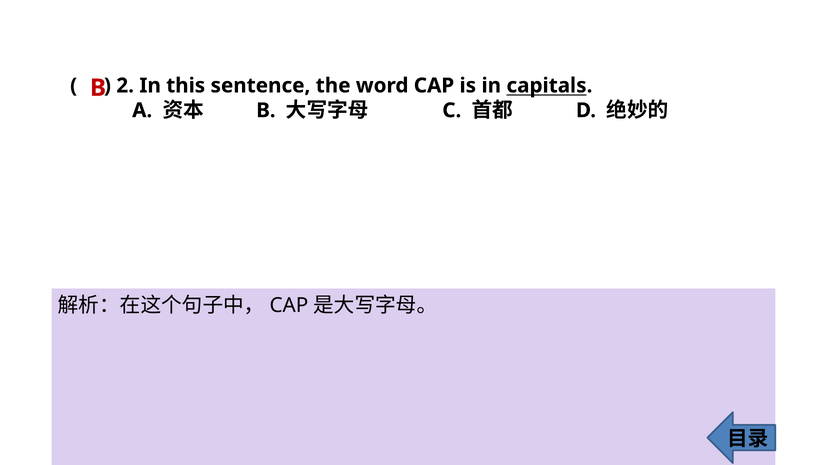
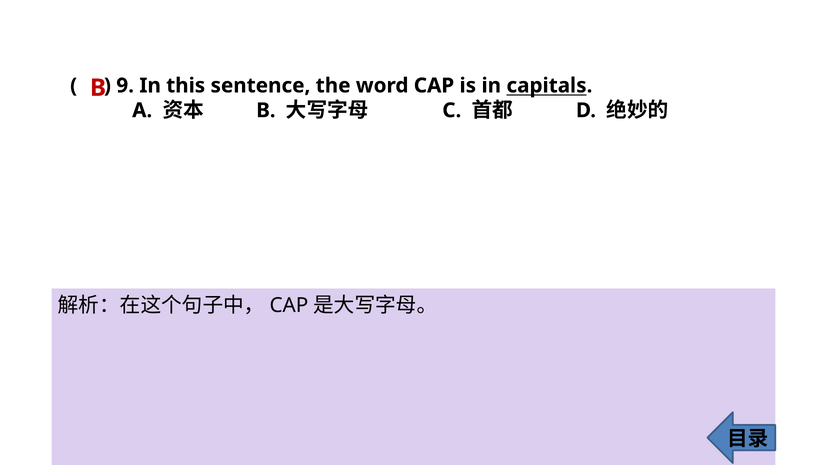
2: 2 -> 9
